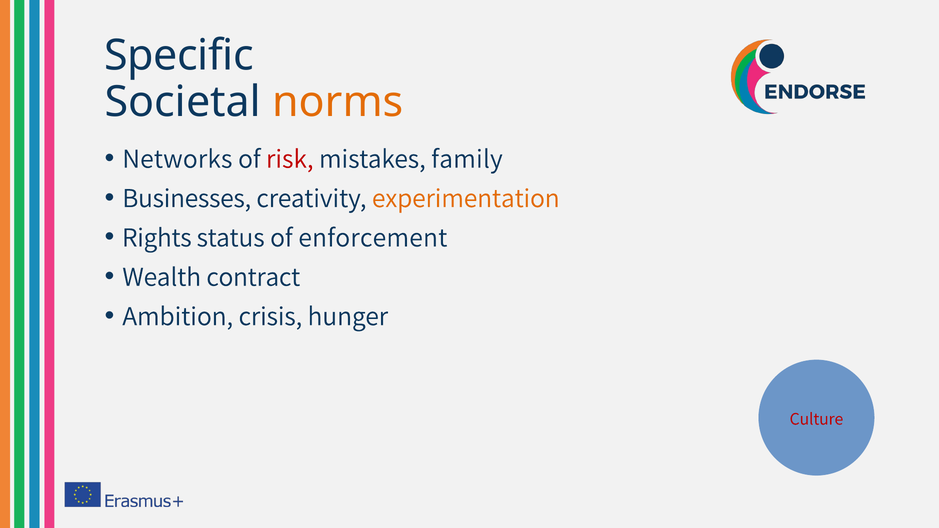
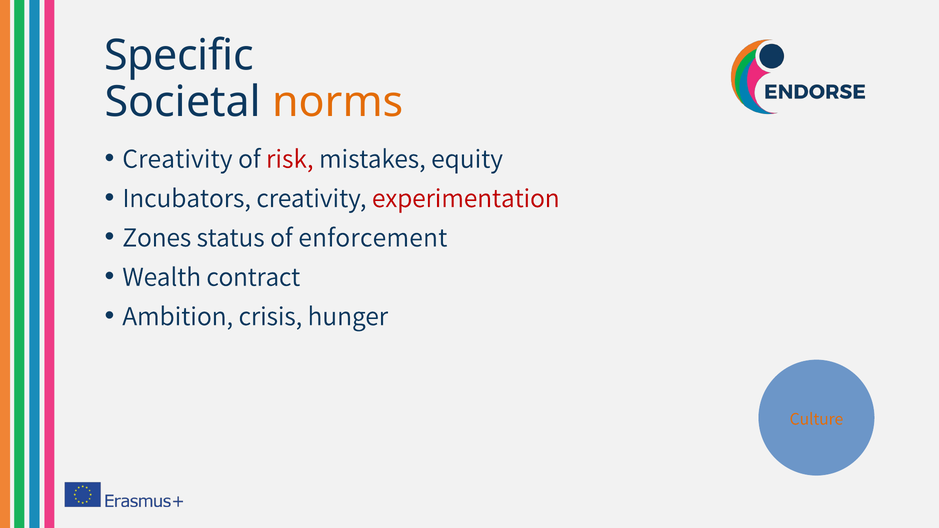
Networks at (177, 159): Networks -> Creativity
family: family -> equity
Businesses: Businesses -> Incubators
experimentation colour: orange -> red
Rights: Rights -> Zones
Culture colour: red -> orange
